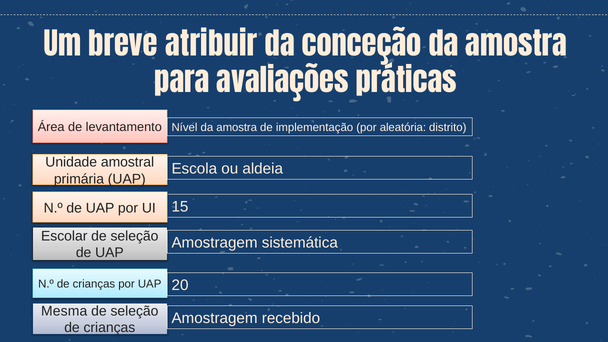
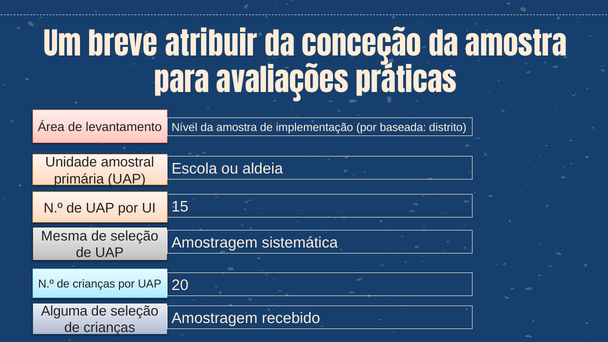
aleatória: aleatória -> baseada
Escolar: Escolar -> Mesma
Mesma: Mesma -> Alguma
